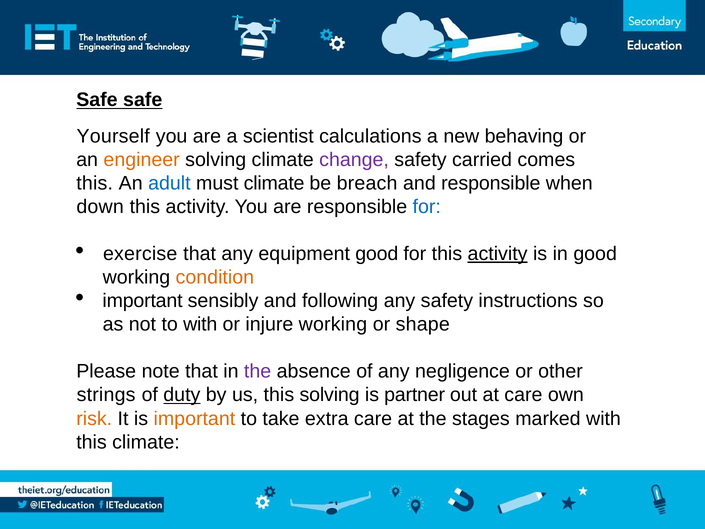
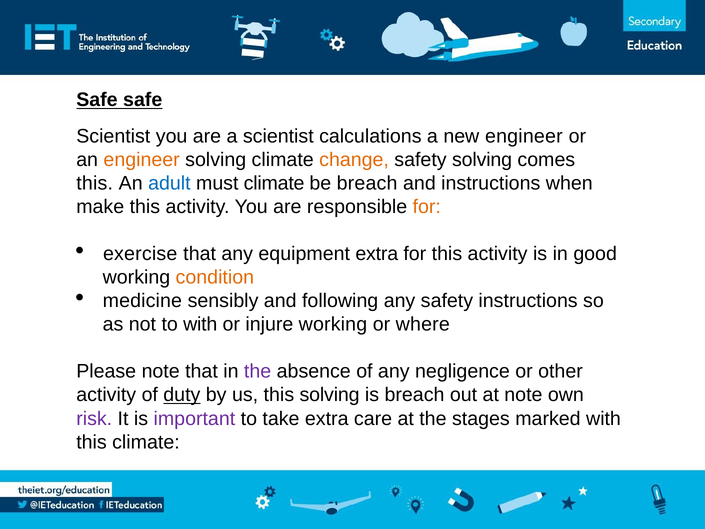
Yourself at (113, 136): Yourself -> Scientist
new behaving: behaving -> engineer
change colour: purple -> orange
safety carried: carried -> solving
and responsible: responsible -> instructions
down: down -> make
for at (427, 207) colour: blue -> orange
equipment good: good -> extra
activity at (498, 254) underline: present -> none
important at (143, 301): important -> medicine
shape: shape -> where
strings at (106, 395): strings -> activity
is partner: partner -> breach
at care: care -> note
risk colour: orange -> purple
important at (194, 418) colour: orange -> purple
